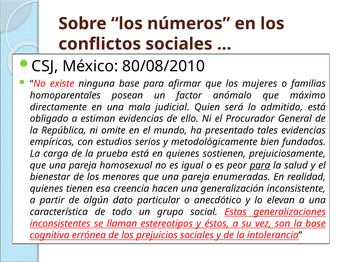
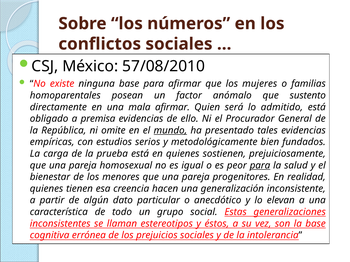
80/08/2010: 80/08/2010 -> 57/08/2010
máximo: máximo -> sustento
mala judicial: judicial -> afirmar
estiman: estiman -> premisa
mundo underline: none -> present
enumeradas: enumeradas -> progenitores
